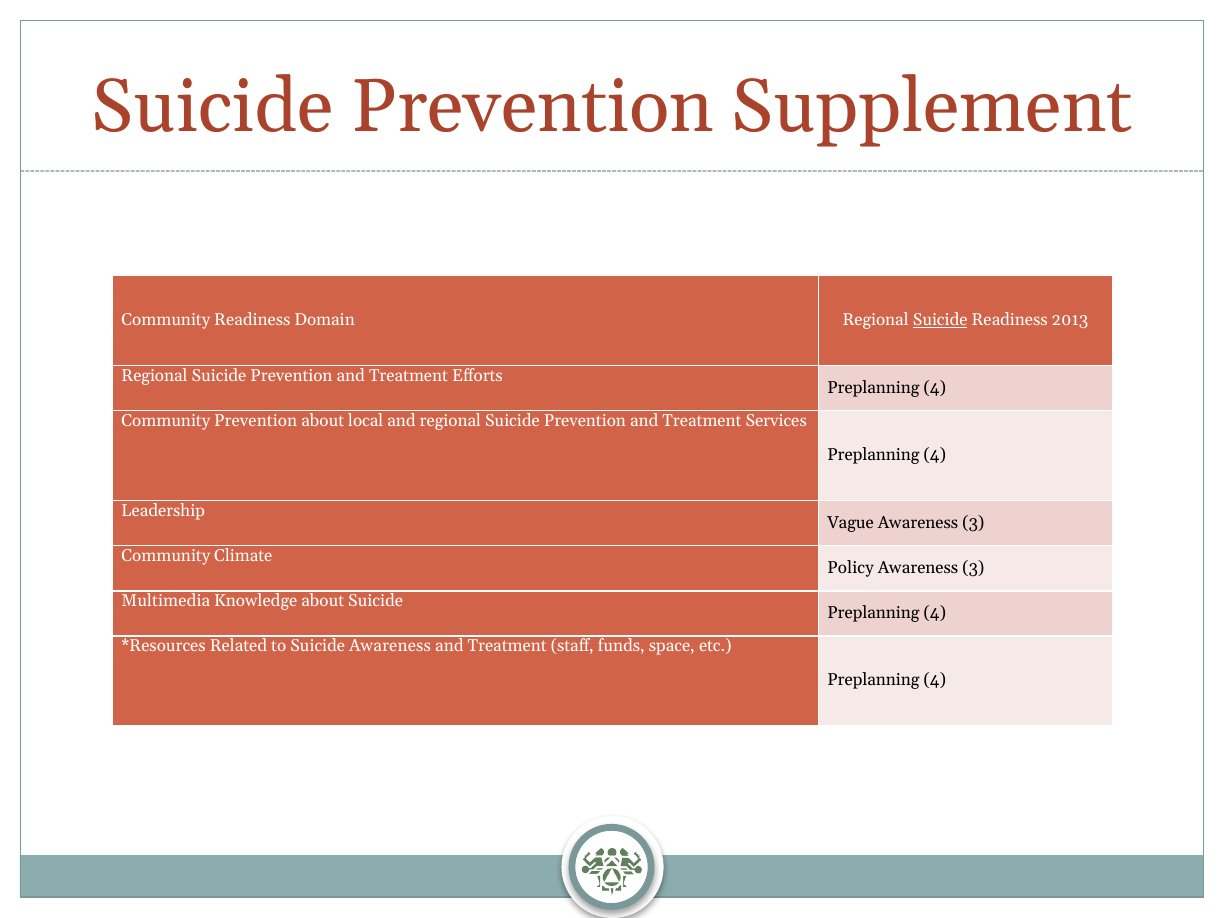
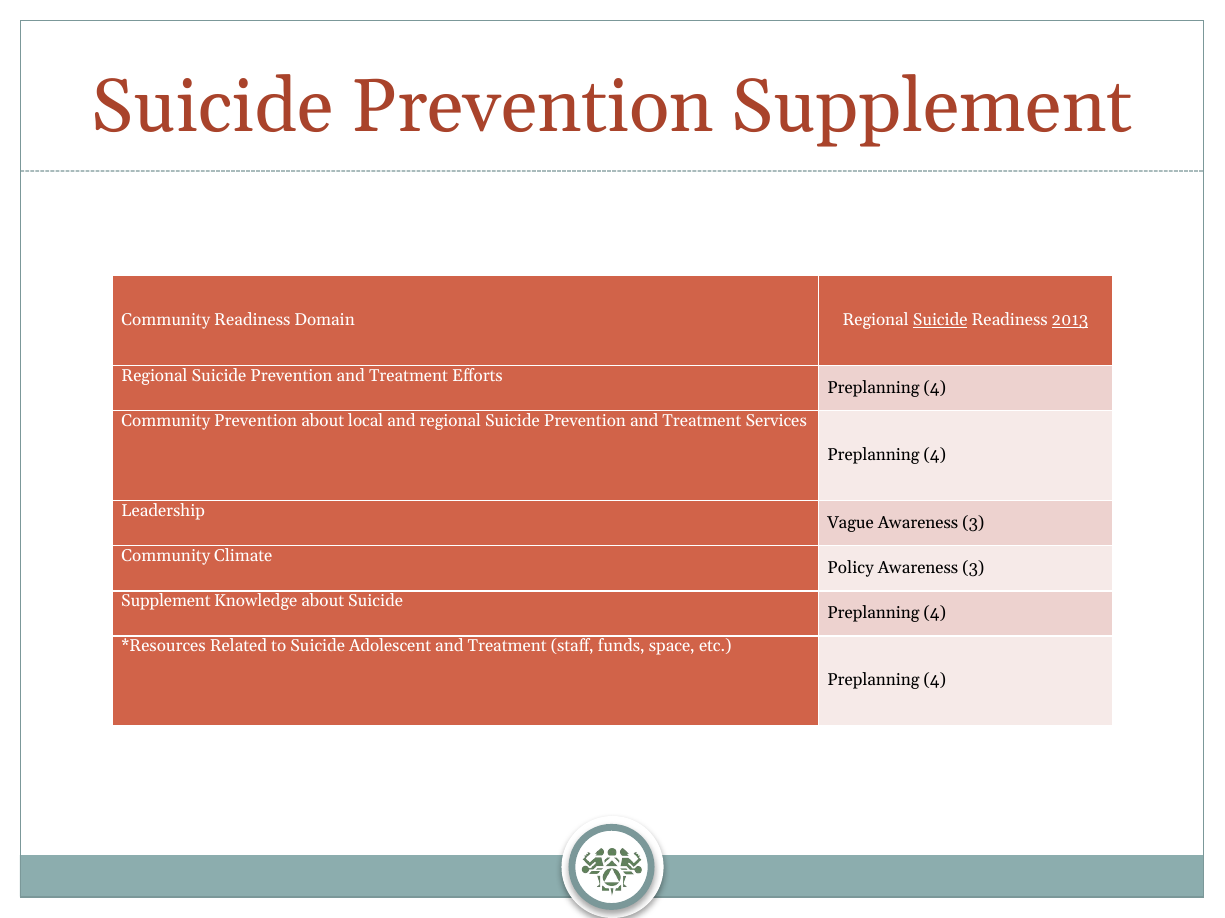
2013 underline: none -> present
Multimedia at (166, 601): Multimedia -> Supplement
Suicide Awareness: Awareness -> Adolescent
